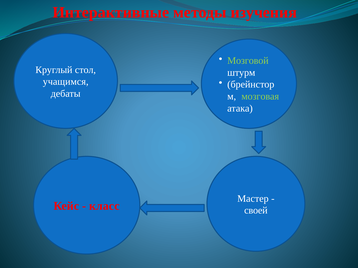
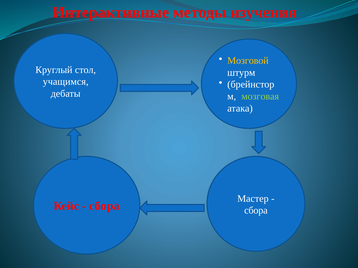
Мозговой colour: light green -> yellow
класс at (104, 206): класс -> сбора
своей at (256, 211): своей -> сбора
